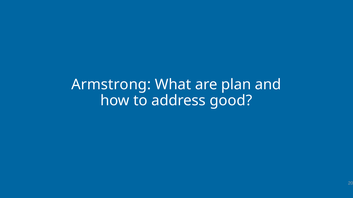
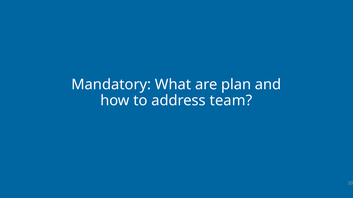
Armstrong: Armstrong -> Mandatory
good: good -> team
